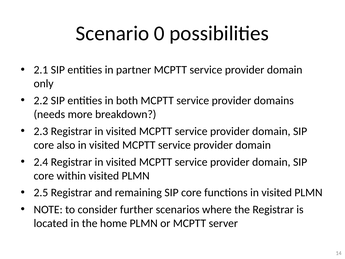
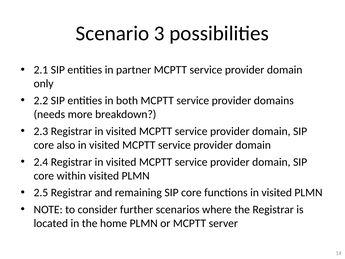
0: 0 -> 3
